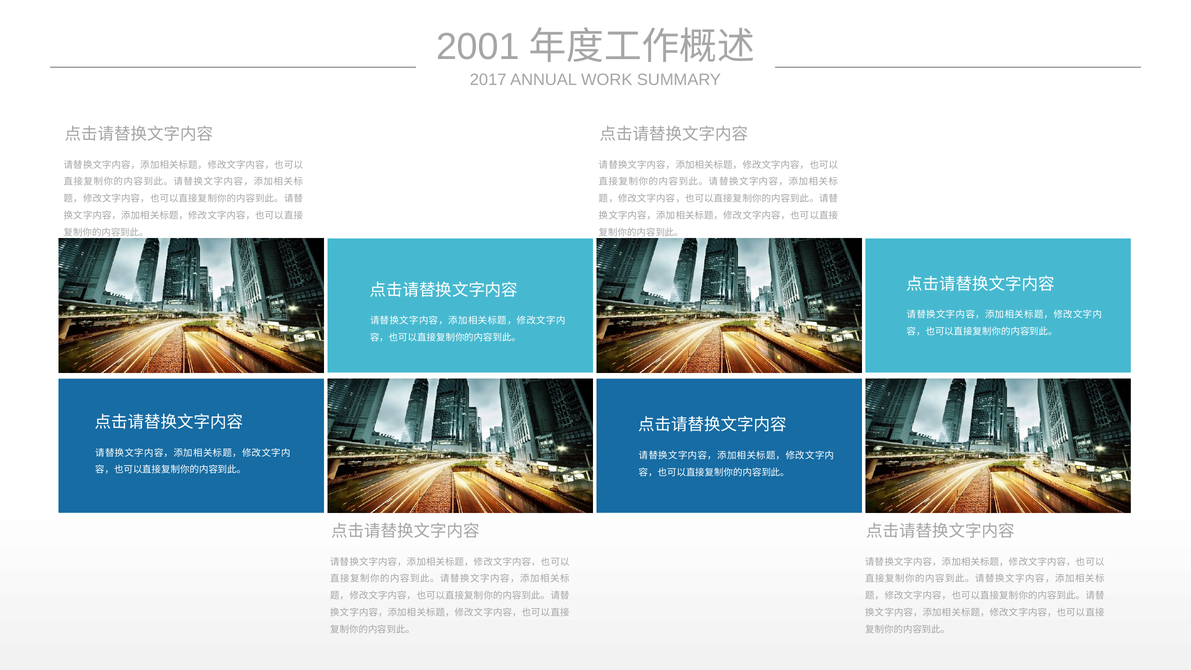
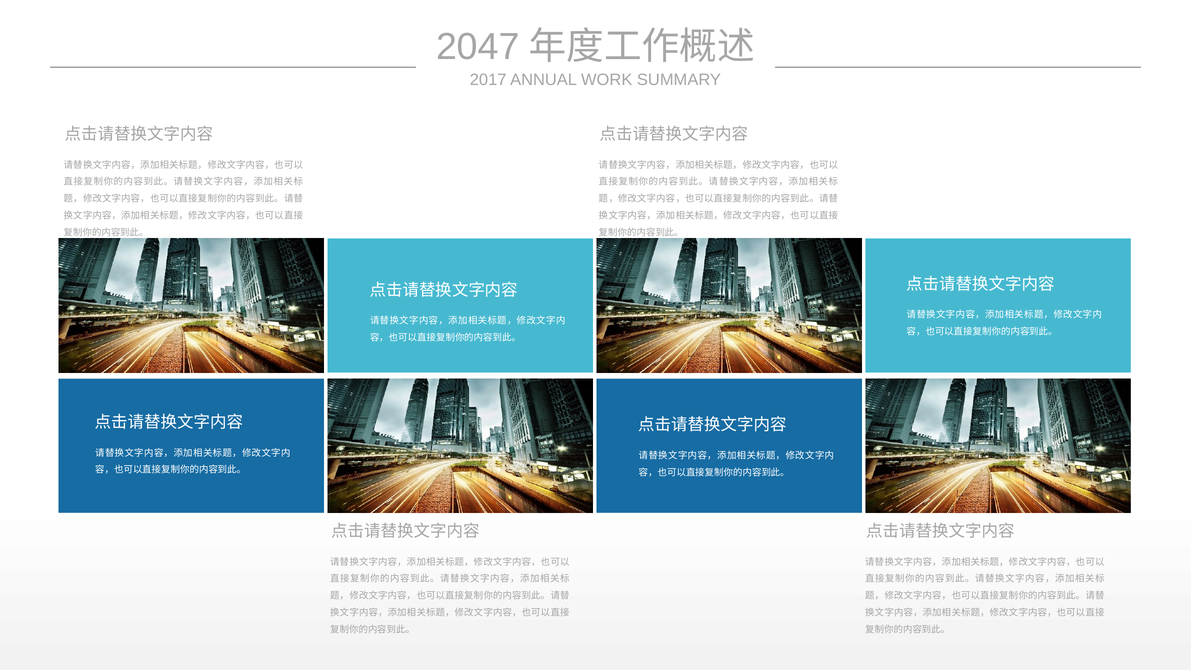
2001: 2001 -> 2047
